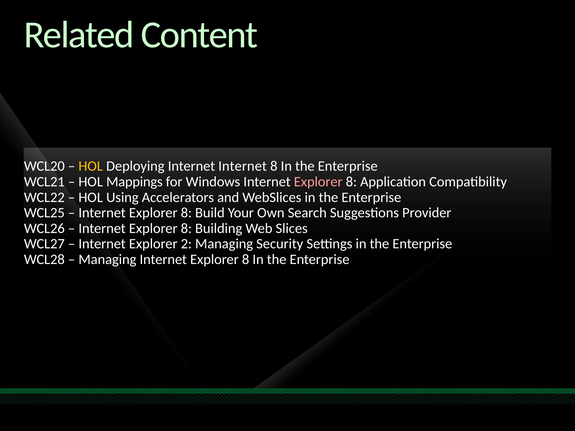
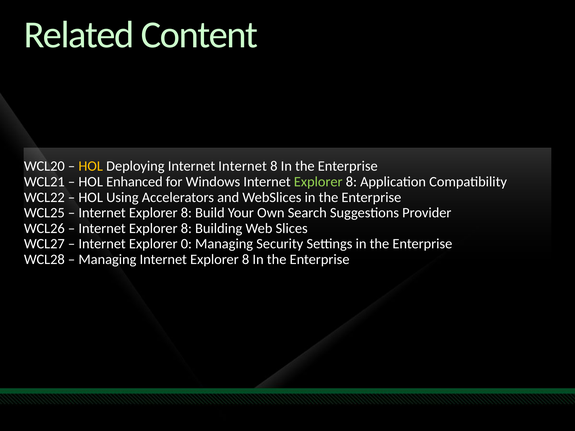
Mappings: Mappings -> Enhanced
Explorer at (318, 182) colour: pink -> light green
2: 2 -> 0
